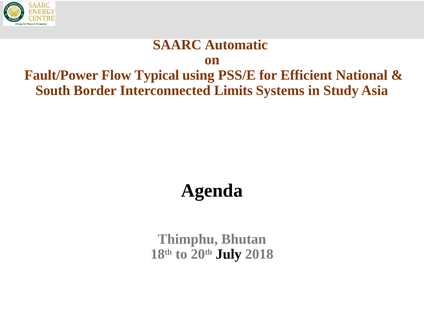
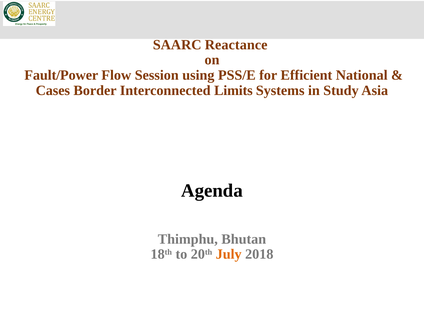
Automatic: Automatic -> Reactance
Typical: Typical -> Session
South: South -> Cases
July colour: black -> orange
